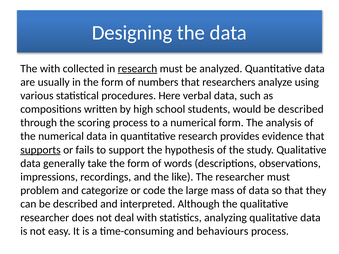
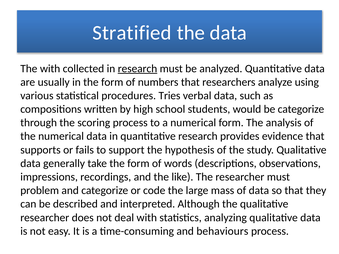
Designing: Designing -> Stratified
Here: Here -> Tries
would be described: described -> categorize
supports underline: present -> none
